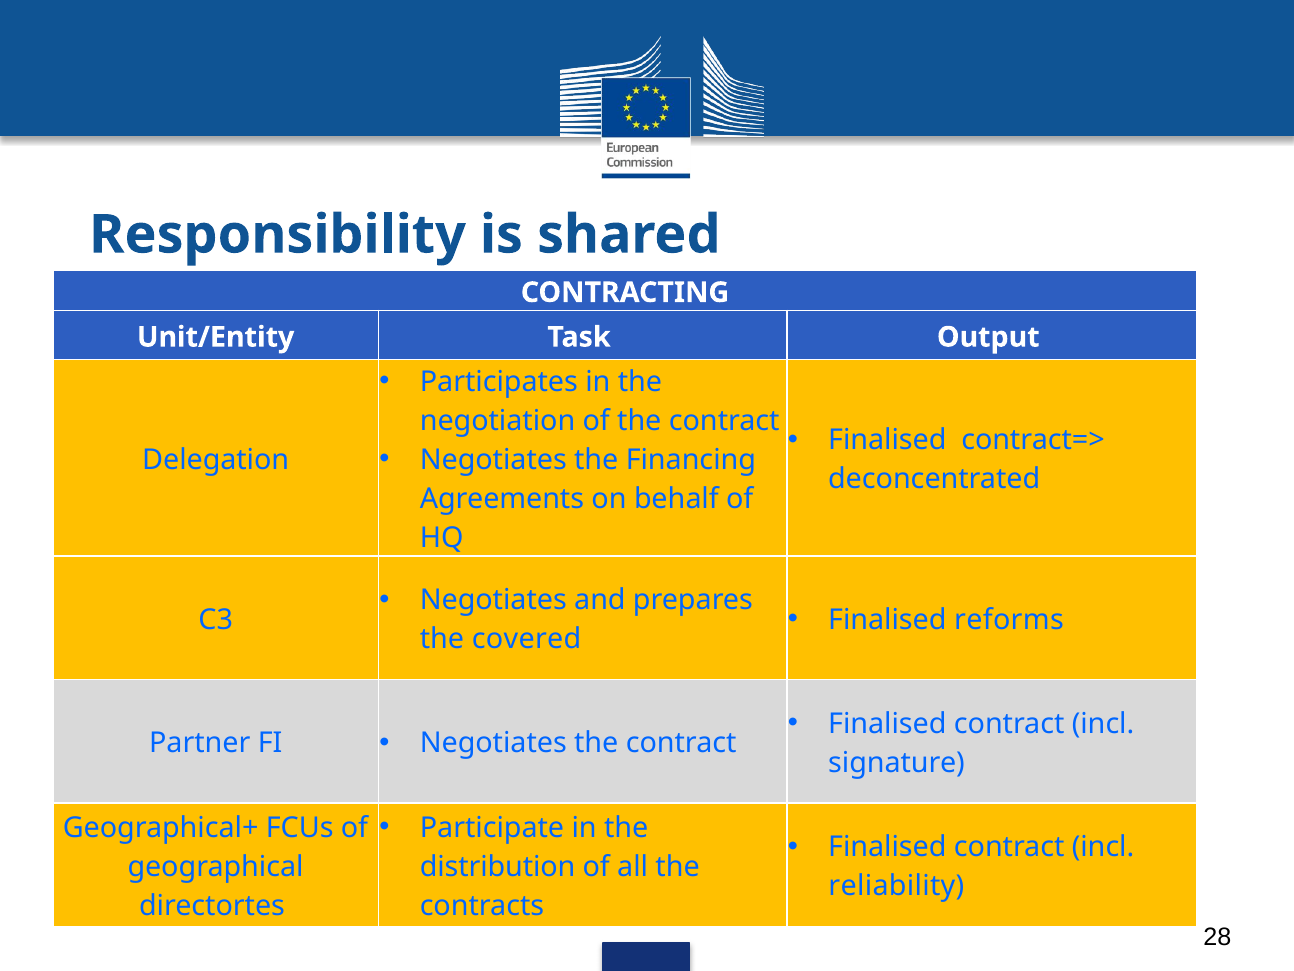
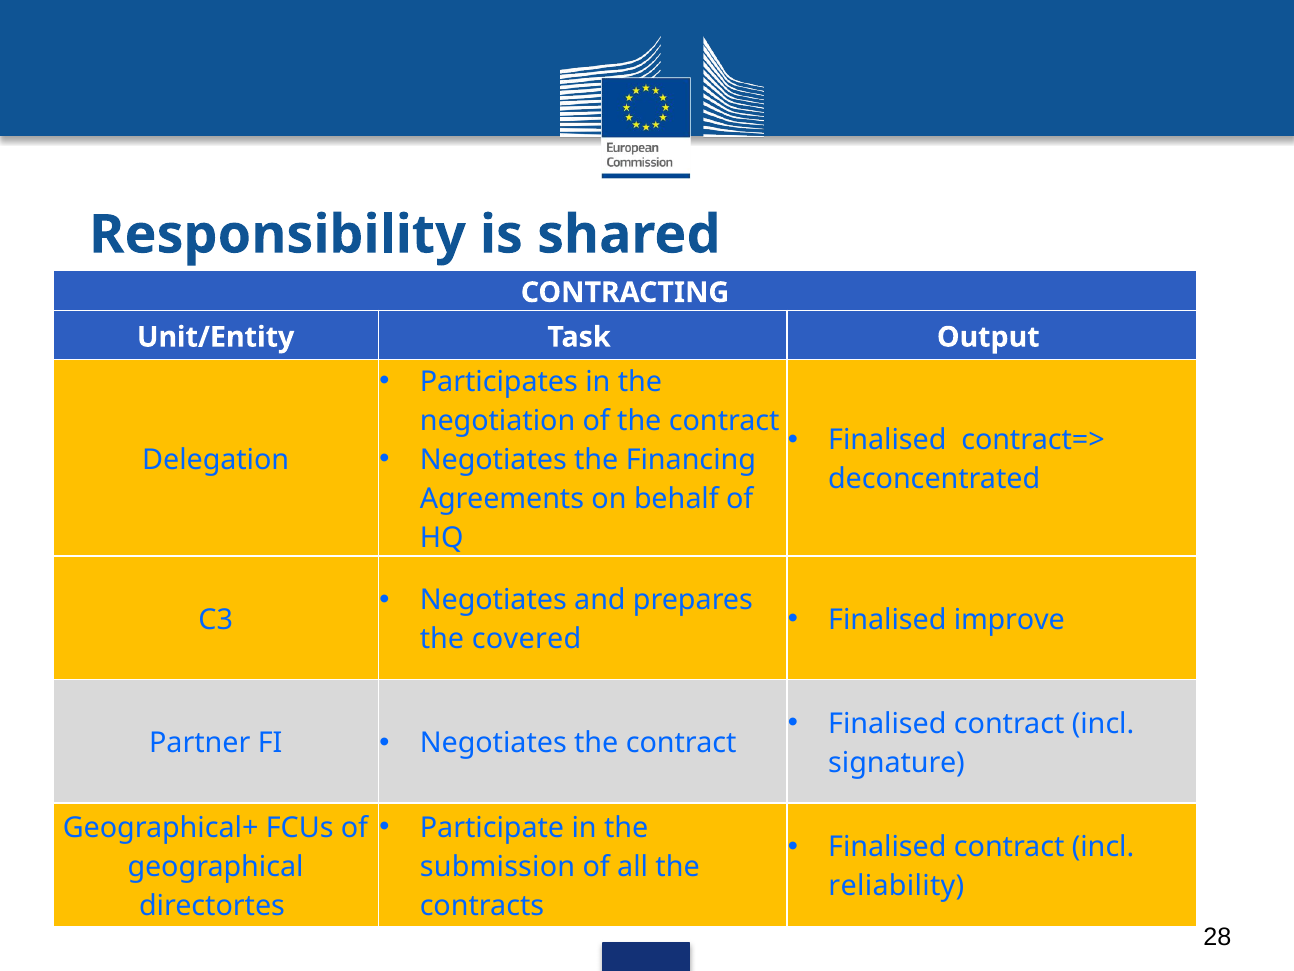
reforms: reforms -> improve
distribution: distribution -> submission
